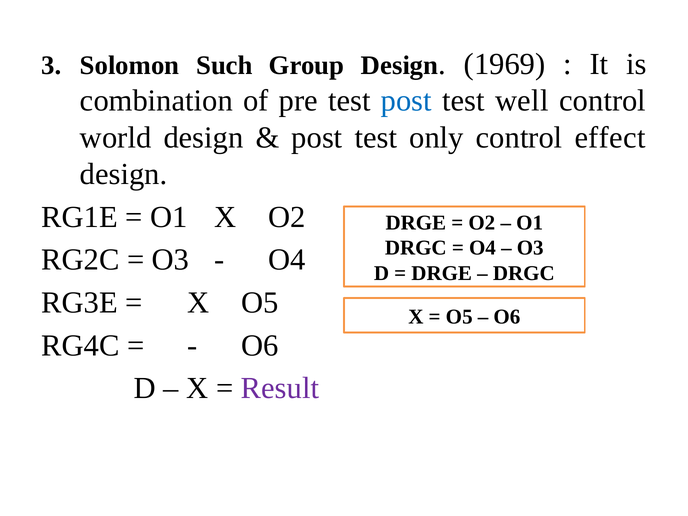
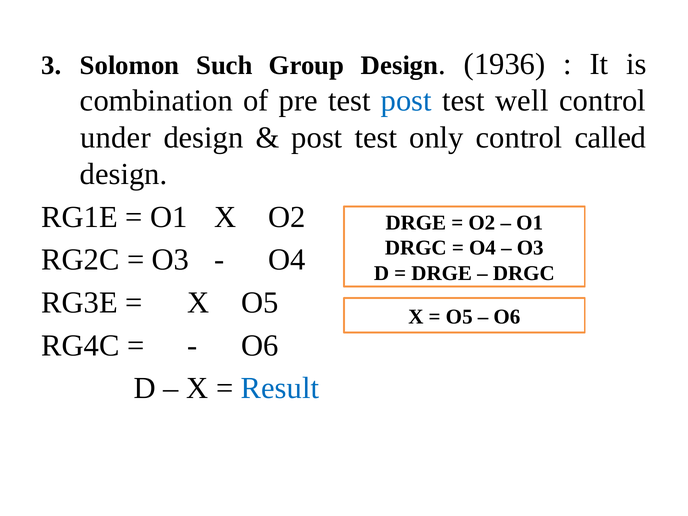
1969: 1969 -> 1936
world: world -> under
effect: effect -> called
Result colour: purple -> blue
